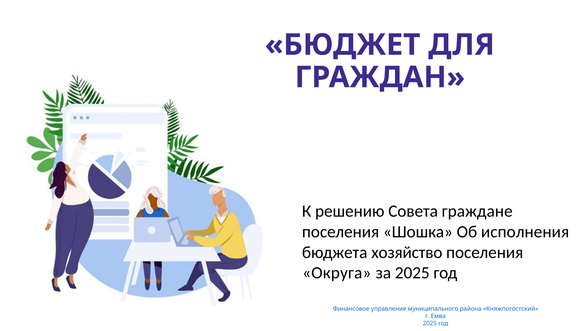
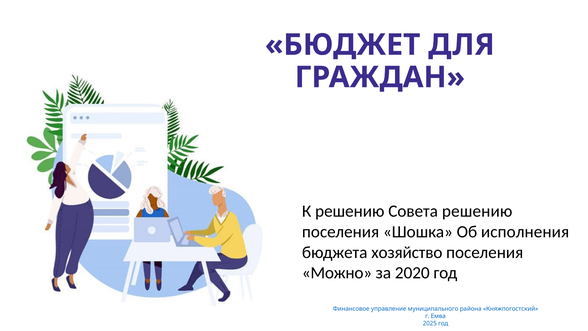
Совета граждане: граждане -> решению
Округа: Округа -> Можно
за 2025: 2025 -> 2020
